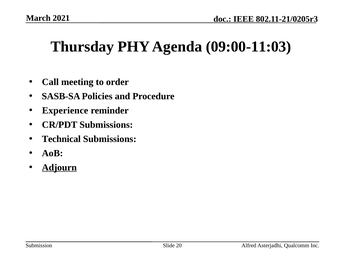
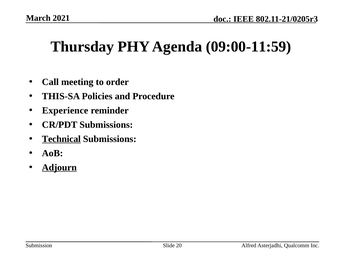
09:00-11:03: 09:00-11:03 -> 09:00-11:59
SASB-SA: SASB-SA -> THIS-SA
Technical underline: none -> present
